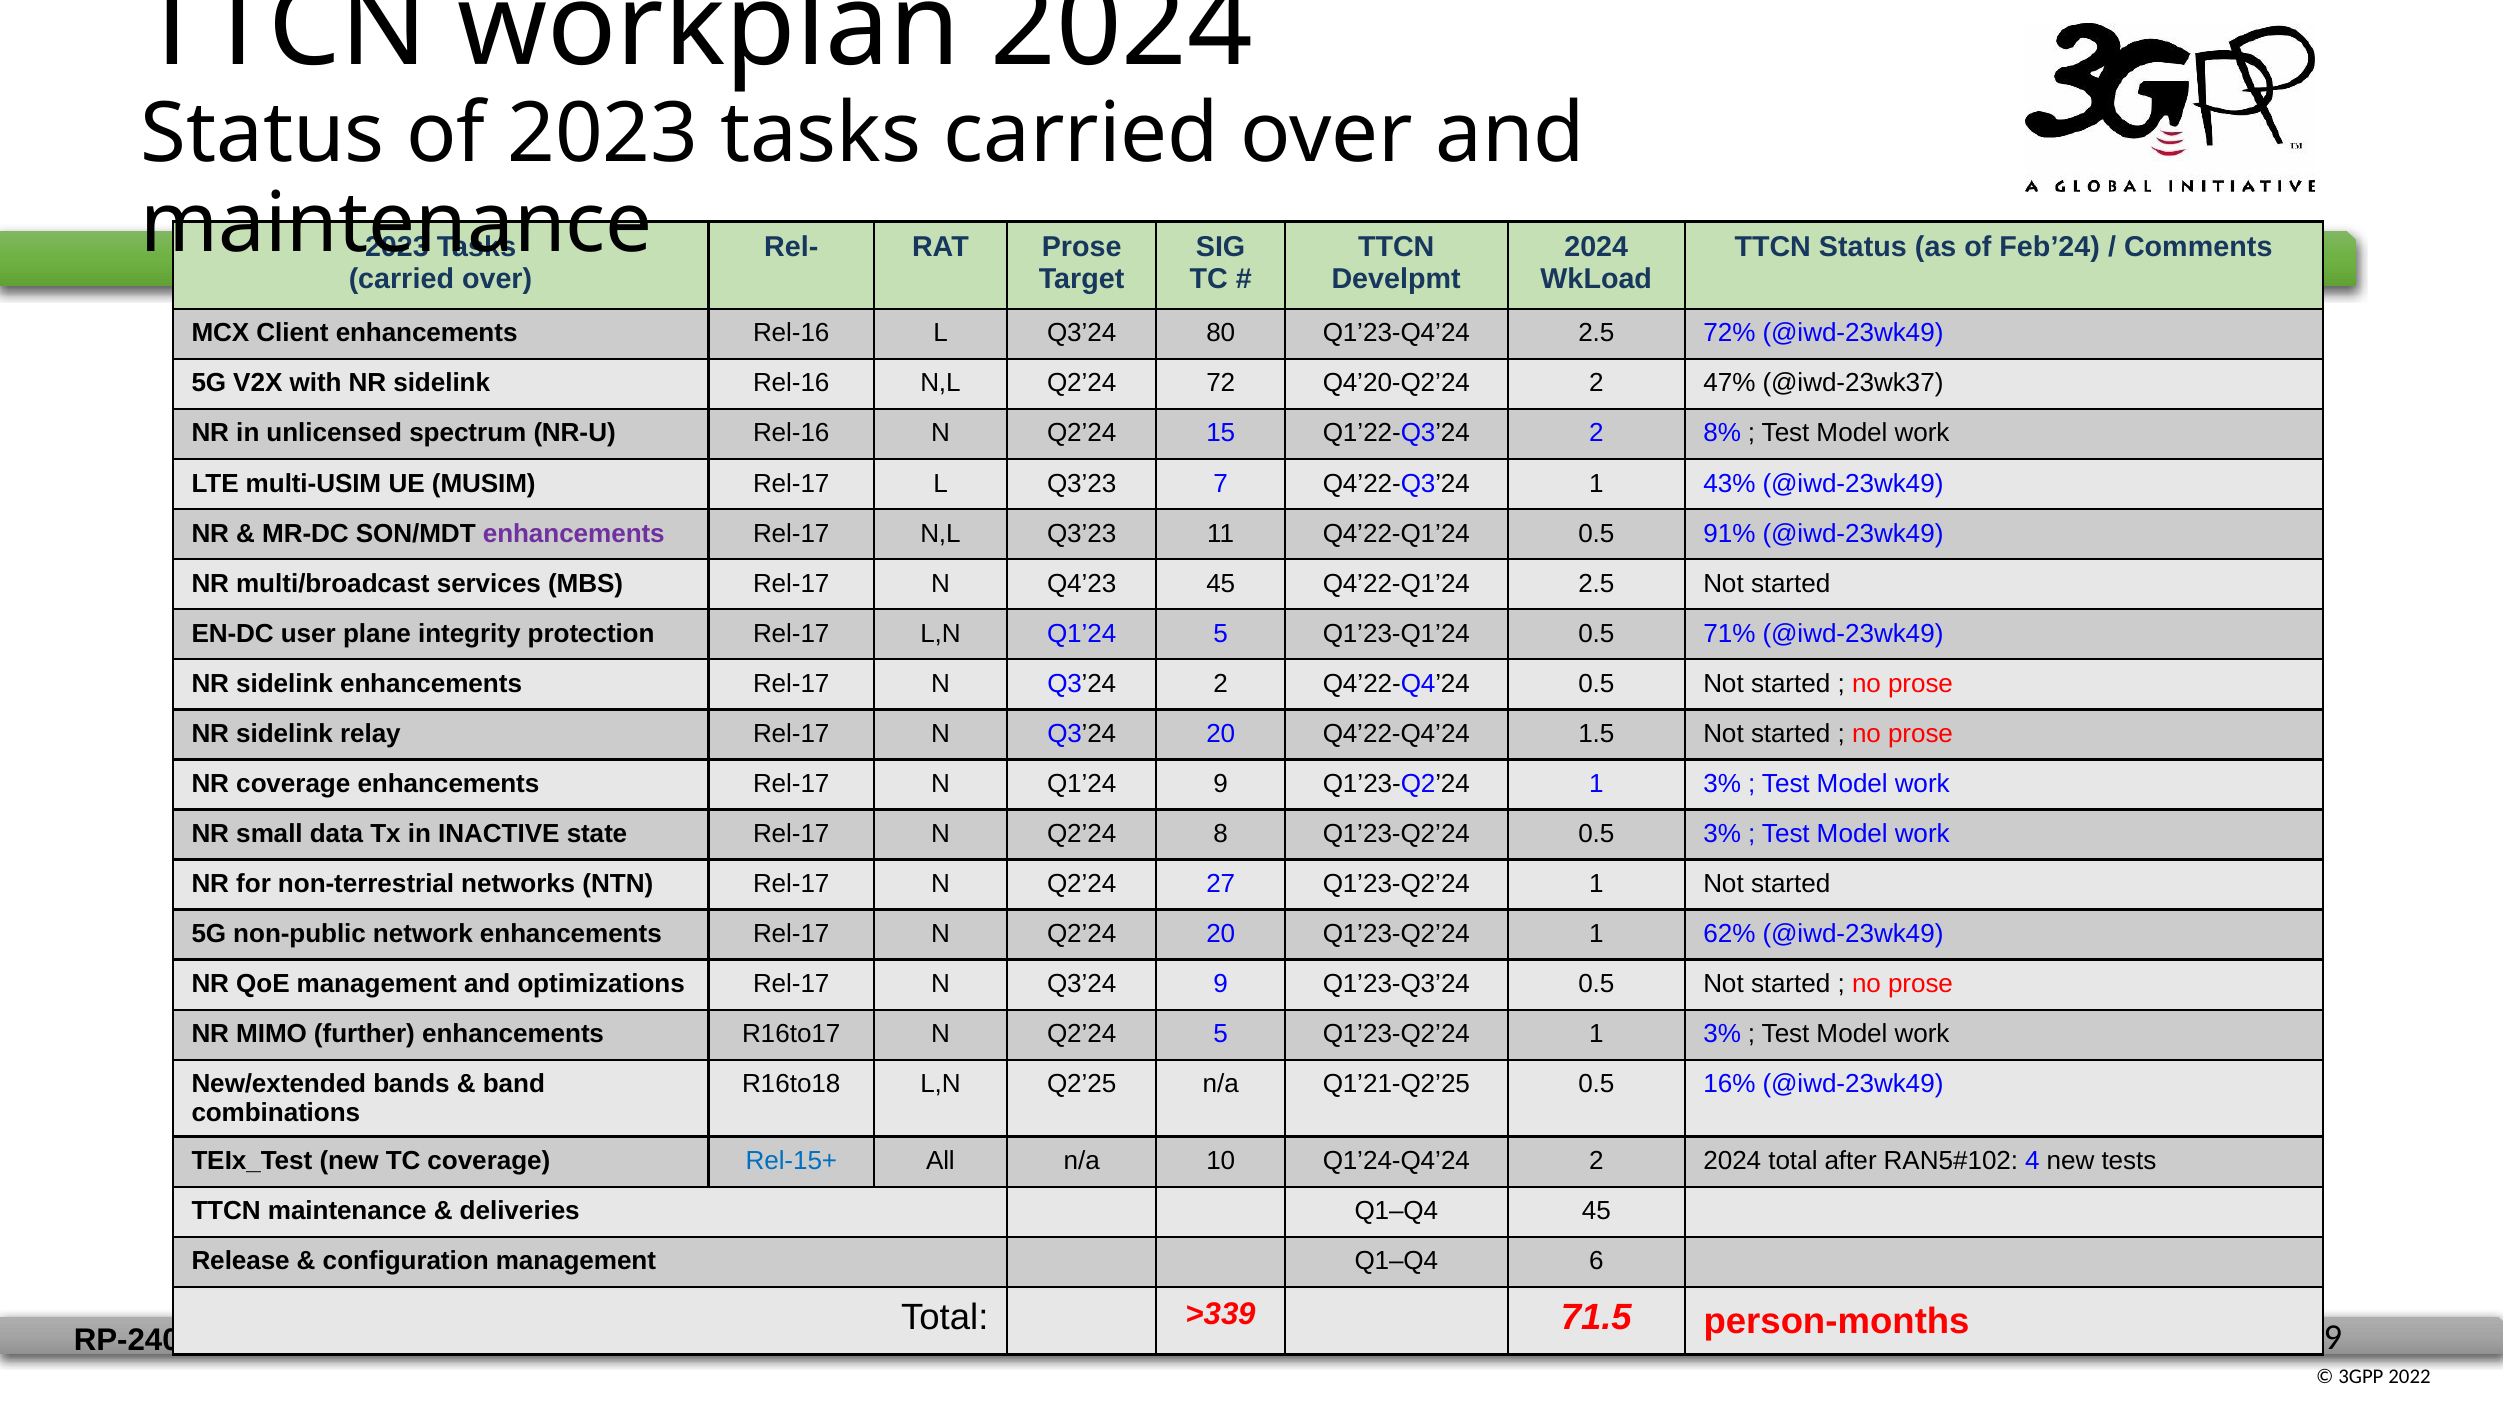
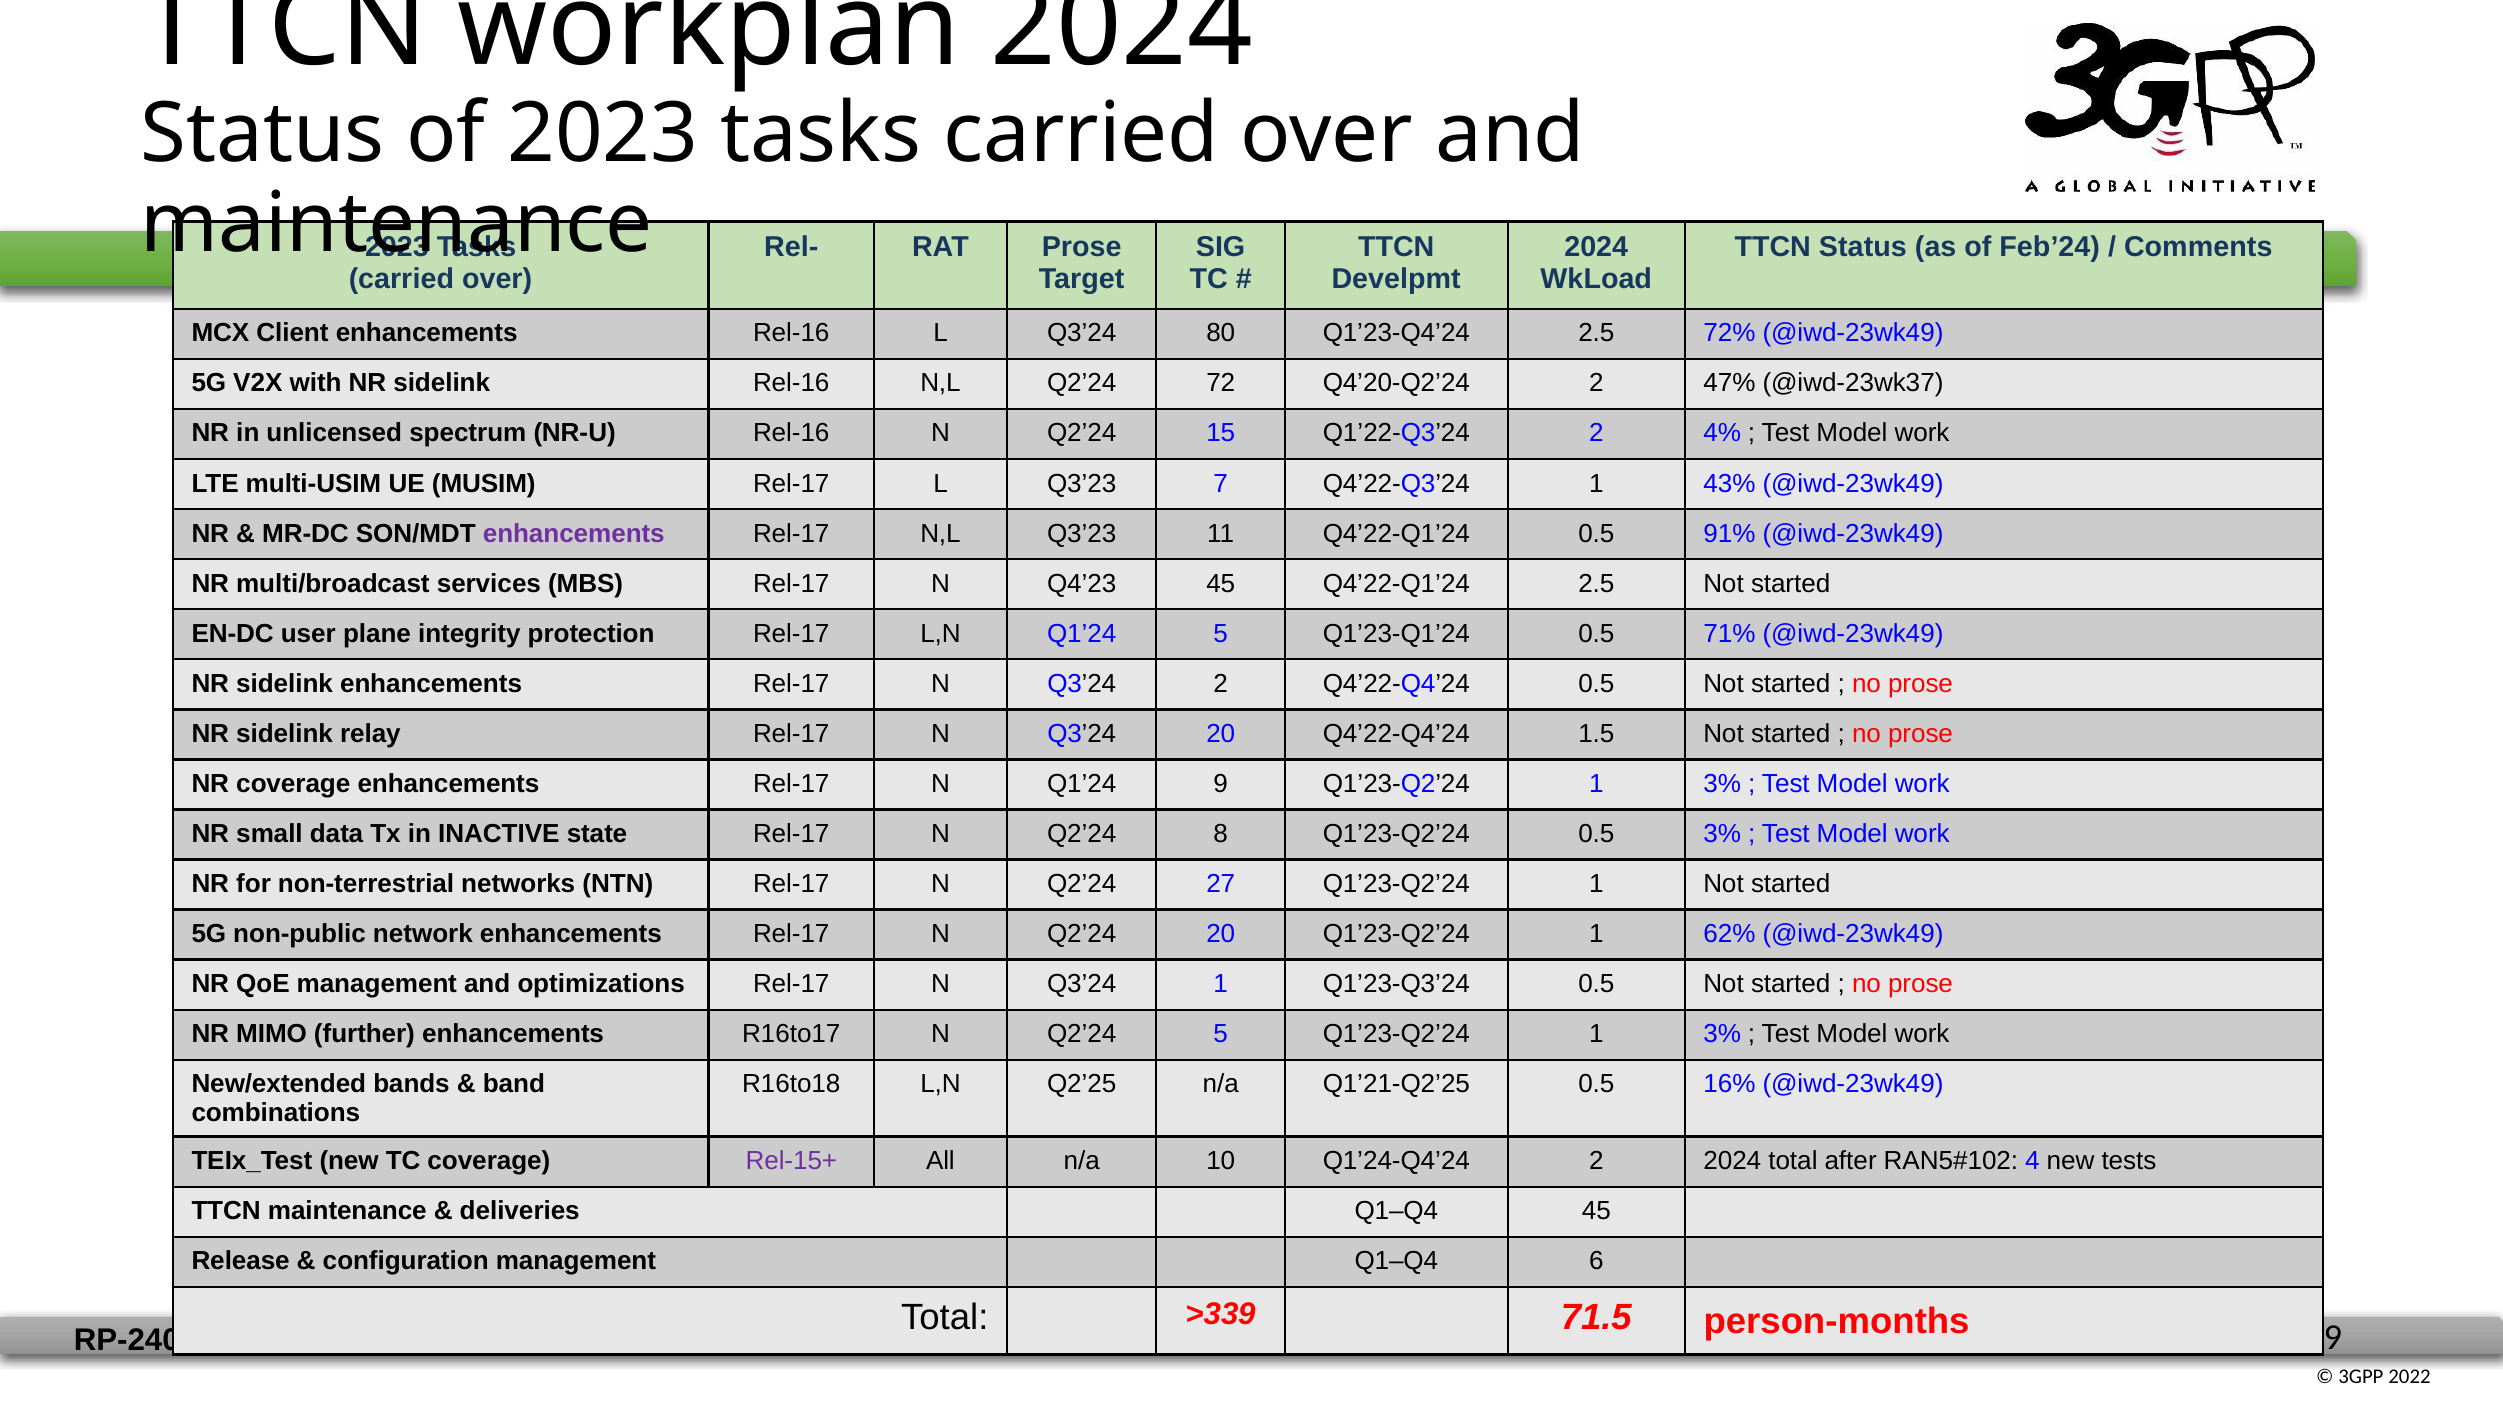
8%: 8% -> 4%
Q3’24 9: 9 -> 1
Rel-15+ colour: blue -> purple
